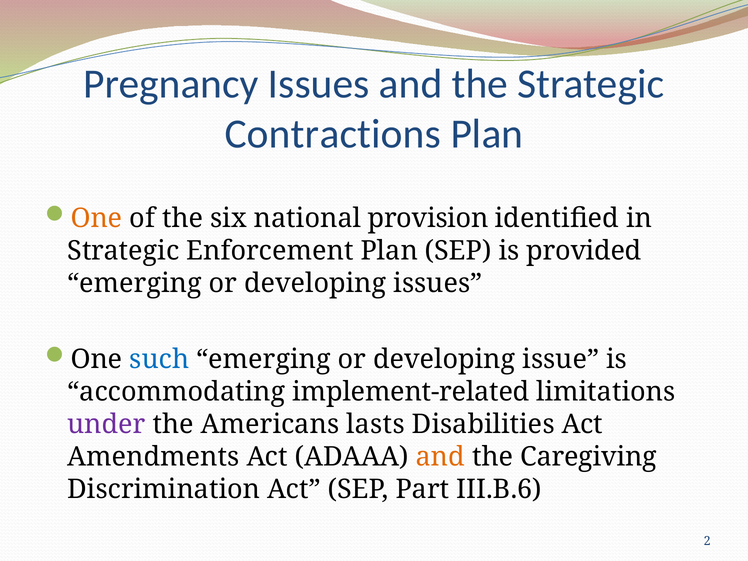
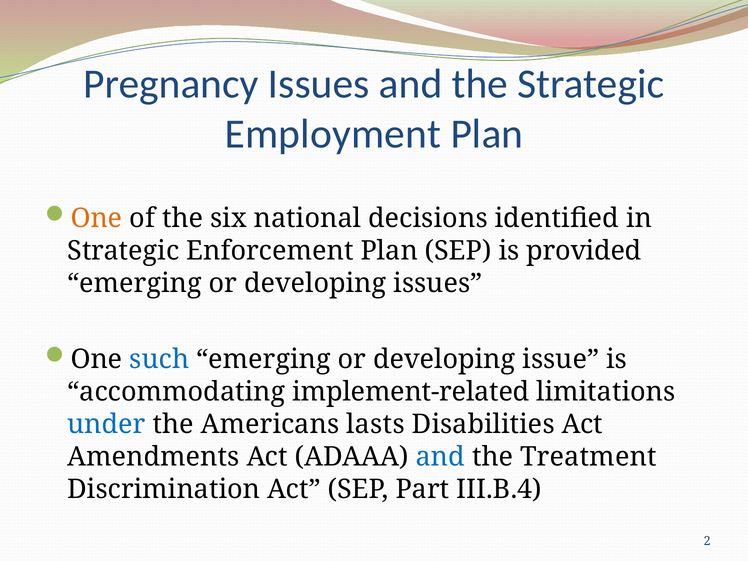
Contractions: Contractions -> Employment
provision: provision -> decisions
under colour: purple -> blue
and at (440, 457) colour: orange -> blue
Caregiving: Caregiving -> Treatment
III.B.6: III.B.6 -> III.B.4
